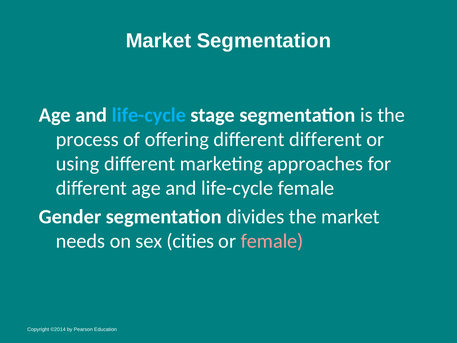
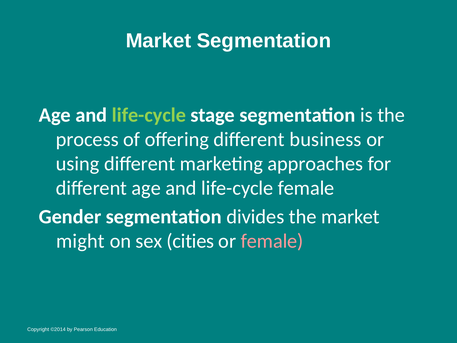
life-cycle at (149, 115) colour: light blue -> light green
different different: different -> business
needs: needs -> might
